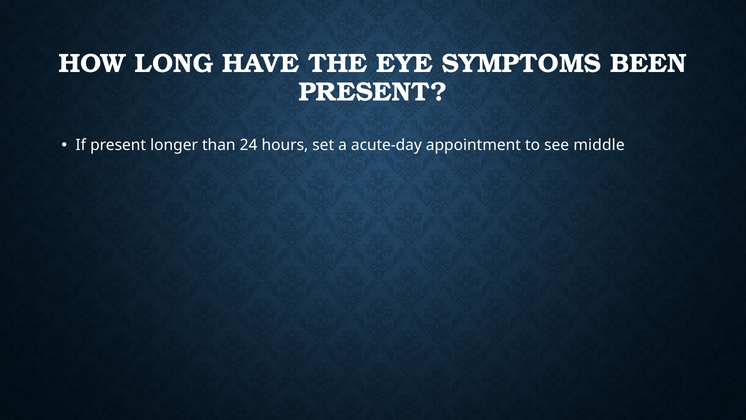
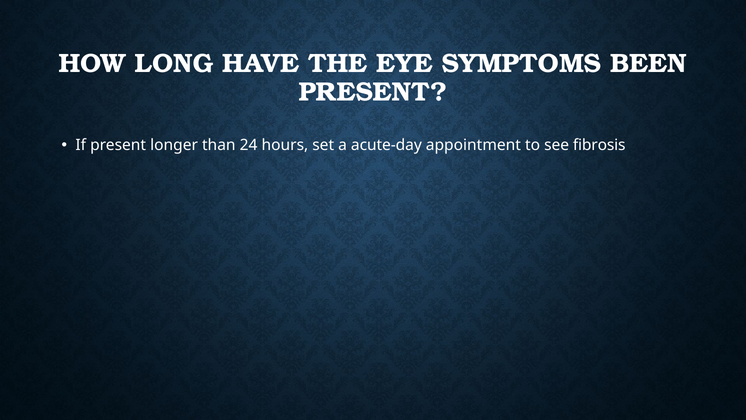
middle: middle -> fibrosis
